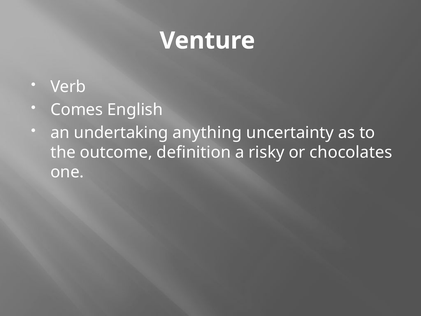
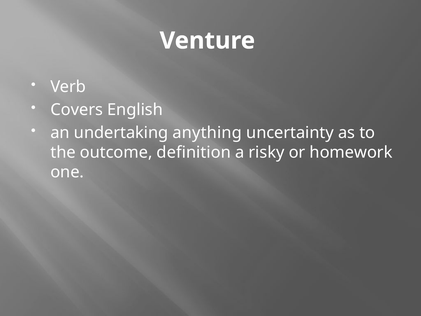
Comes: Comes -> Covers
chocolates: chocolates -> homework
